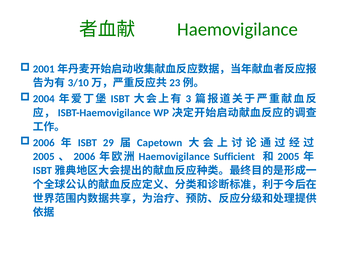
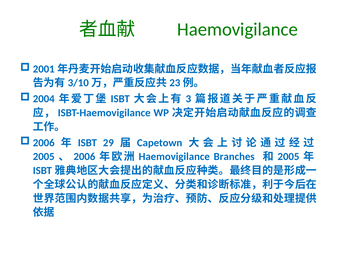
Sufficient: Sufficient -> Branches
